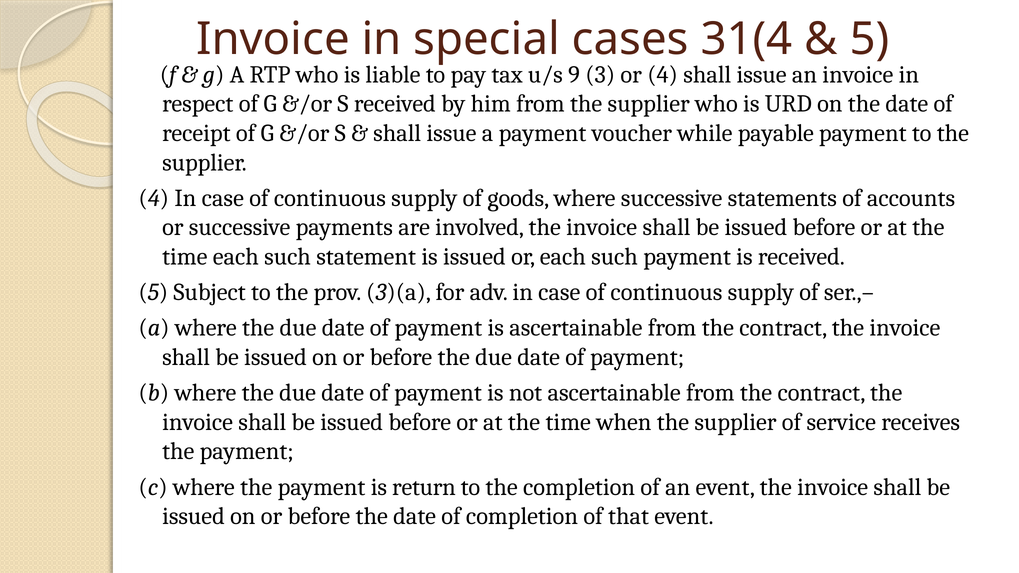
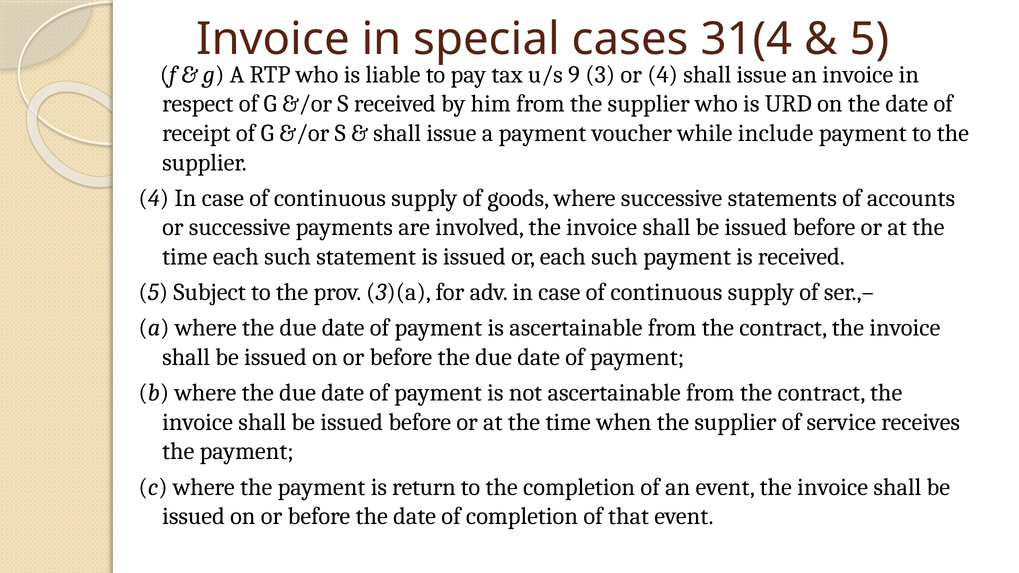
payable: payable -> include
